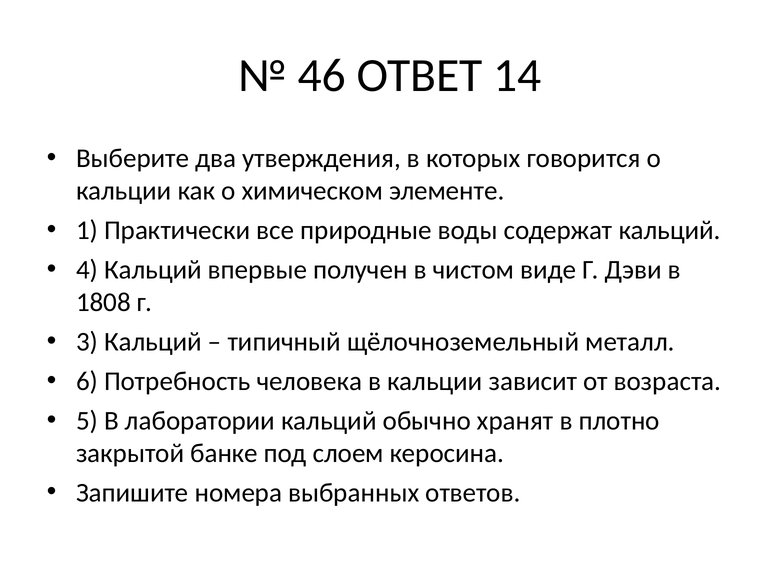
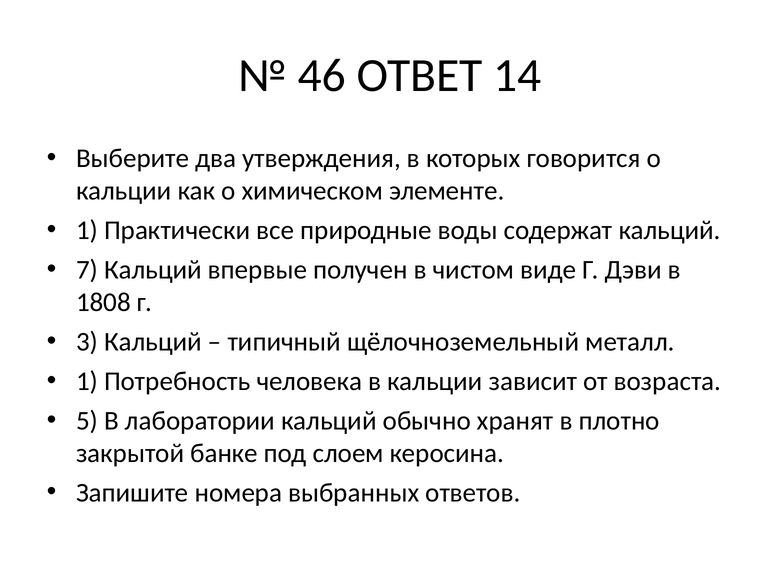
4: 4 -> 7
6 at (87, 381): 6 -> 1
